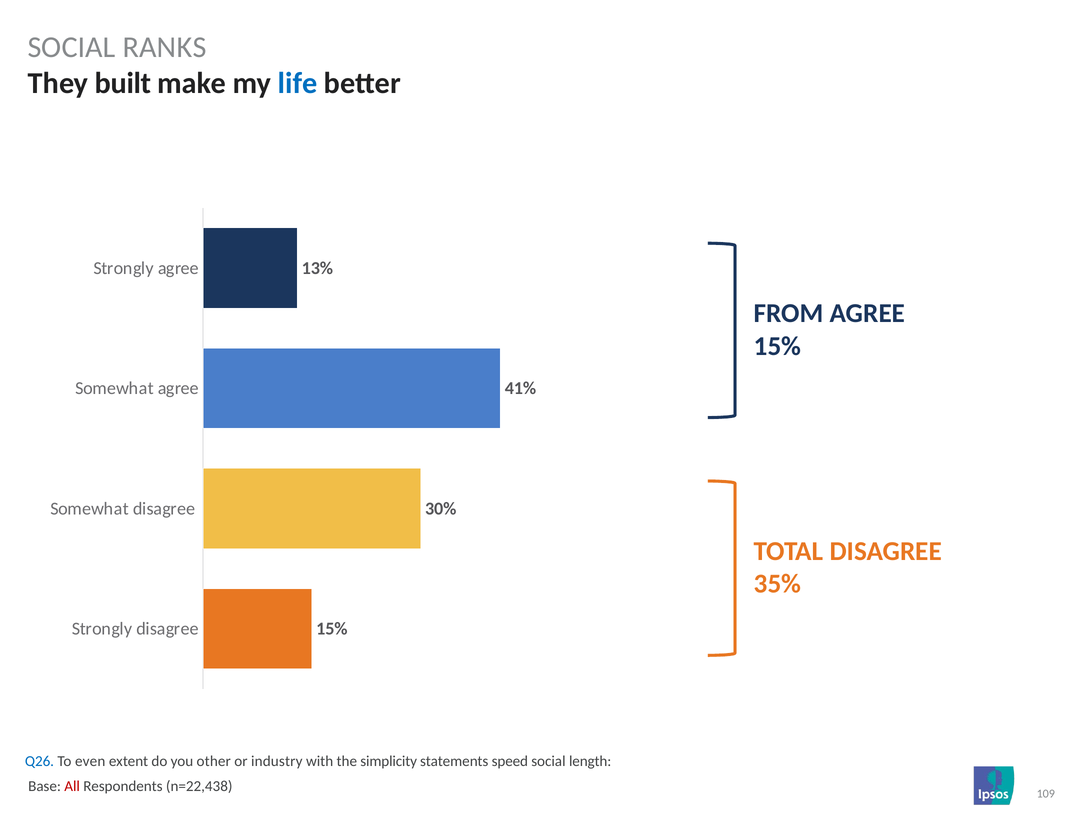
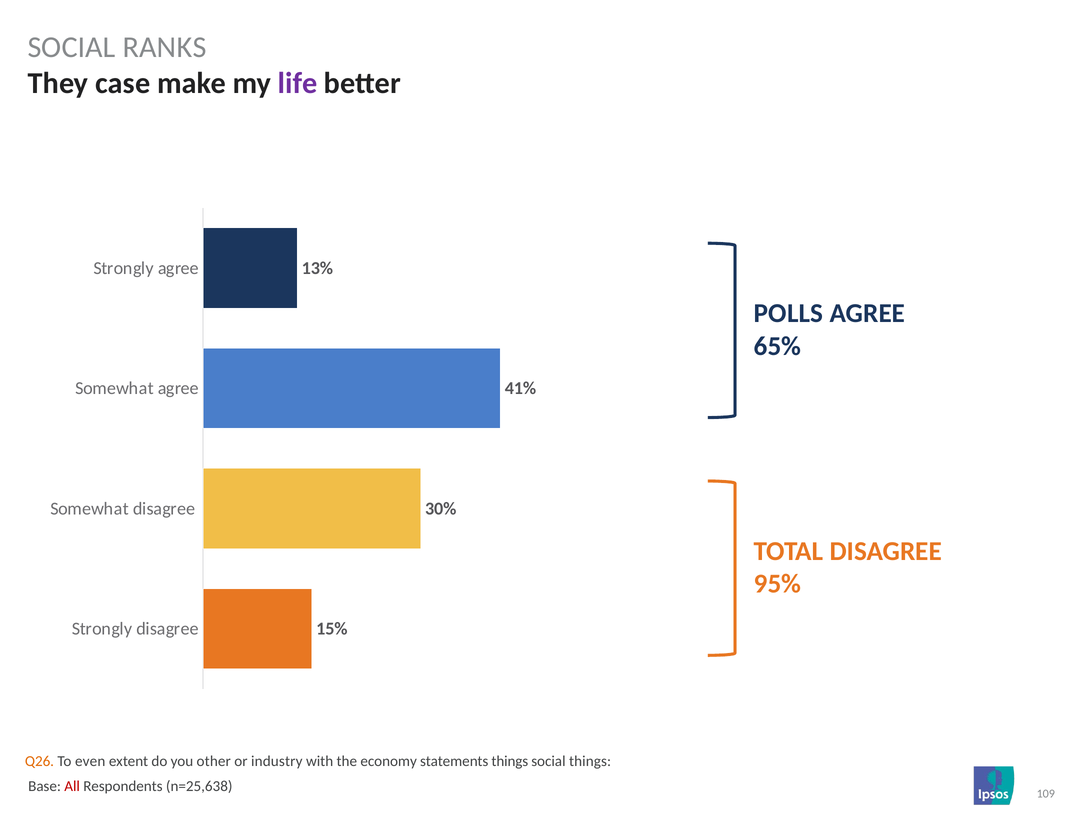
built: built -> case
life colour: blue -> purple
FROM: FROM -> POLLS
15% at (777, 346): 15% -> 65%
35%: 35% -> 95%
Q26 colour: blue -> orange
simplicity: simplicity -> economy
statements speed: speed -> things
social length: length -> things
n=22,438: n=22,438 -> n=25,638
